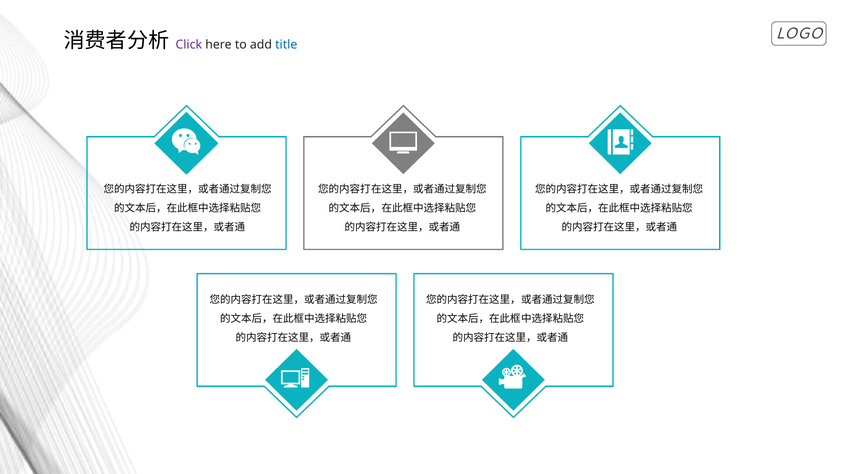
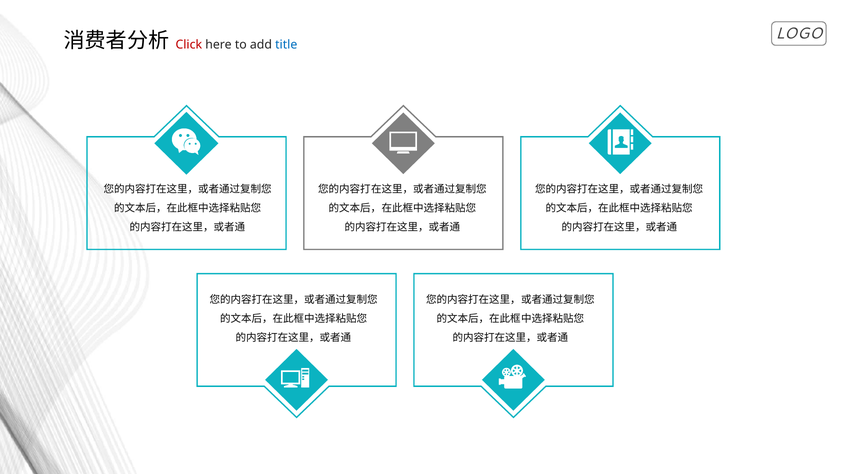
Click colour: purple -> red
